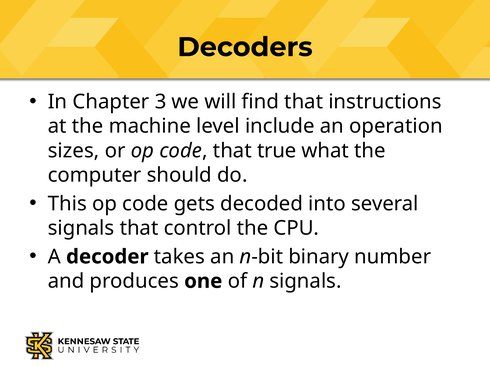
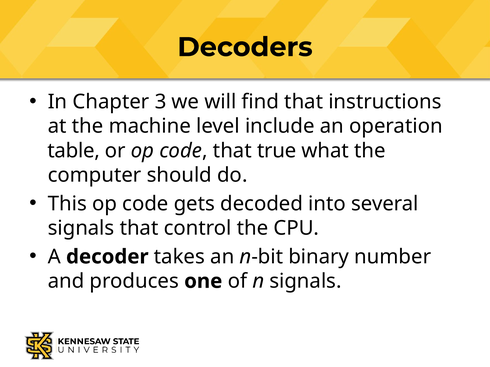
sizes: sizes -> table
